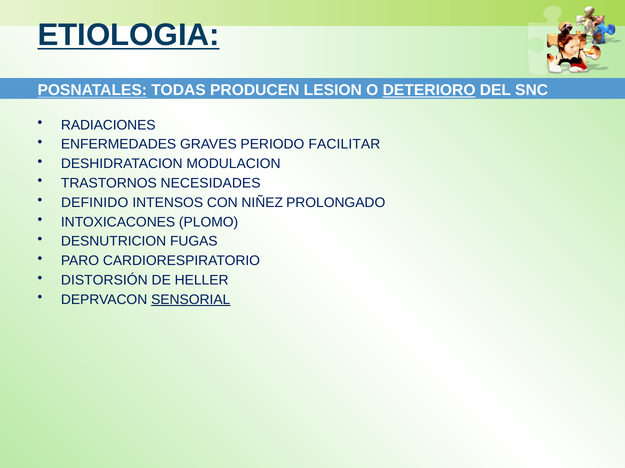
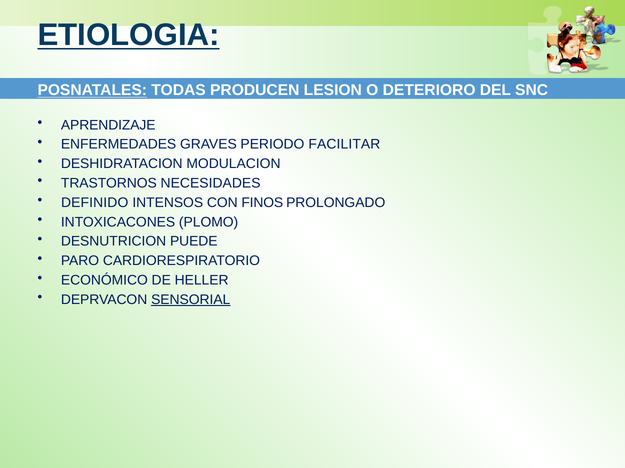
DETERIORO underline: present -> none
RADIACIONES: RADIACIONES -> APRENDIZAJE
NIÑEZ: NIÑEZ -> FINOS
FUGAS: FUGAS -> PUEDE
DISTORSIÓN: DISTORSIÓN -> ECONÓMICO
